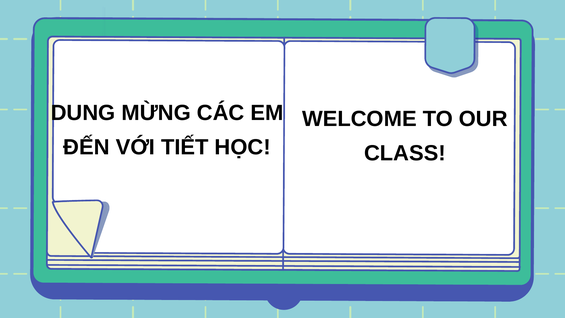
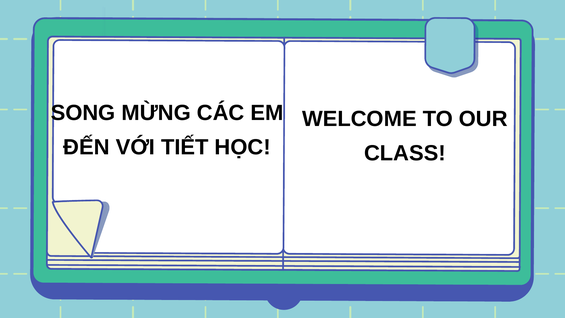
DUNG: DUNG -> SONG
